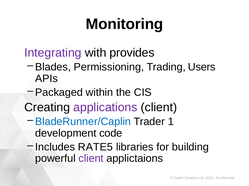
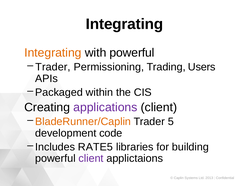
Monitoring at (125, 24): Monitoring -> Integrating
Integrating at (53, 53) colour: purple -> orange
with provides: provides -> powerful
Blades at (53, 67): Blades -> Trader
BladeRunner/Caplin colour: blue -> orange
1: 1 -> 5
